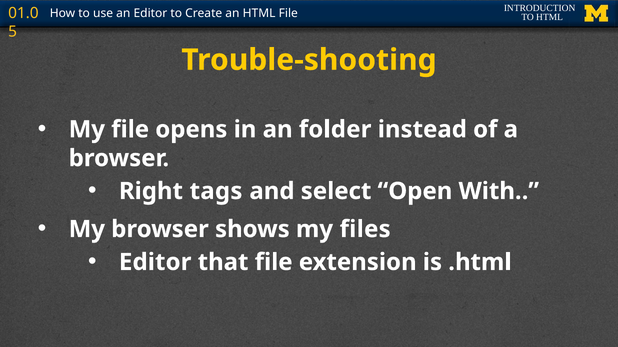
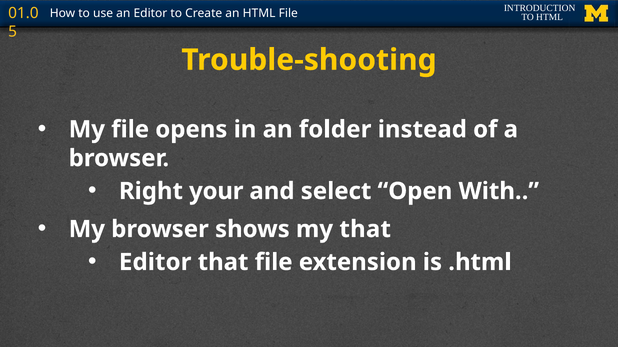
tags: tags -> your
my files: files -> that
